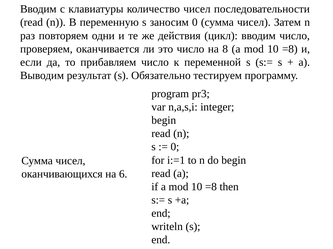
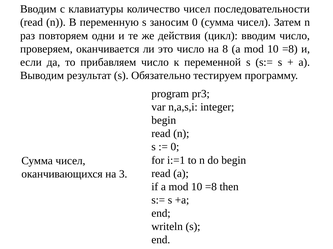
6: 6 -> 3
